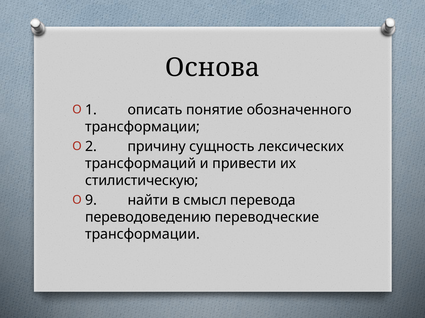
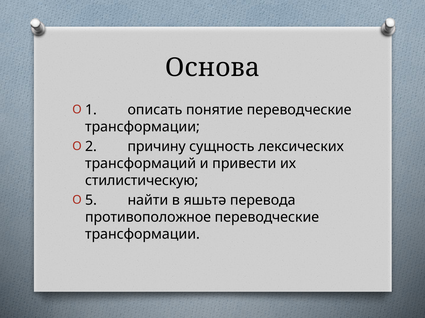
понятие обозначенного: обозначенного -> переводческие
9: 9 -> 5
смысл: смысл -> яшьтә
переводоведению: переводоведению -> противоположное
